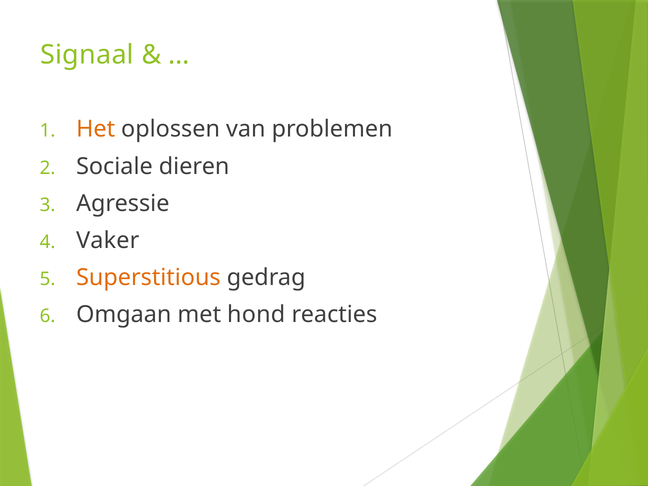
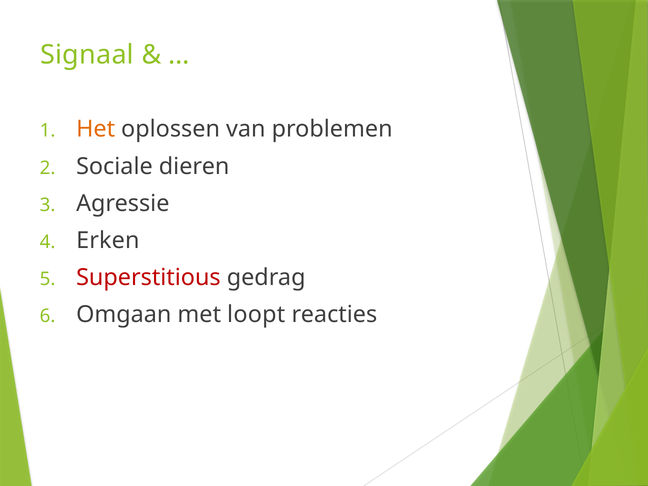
Vaker: Vaker -> Erken
Superstitious colour: orange -> red
hond: hond -> loopt
